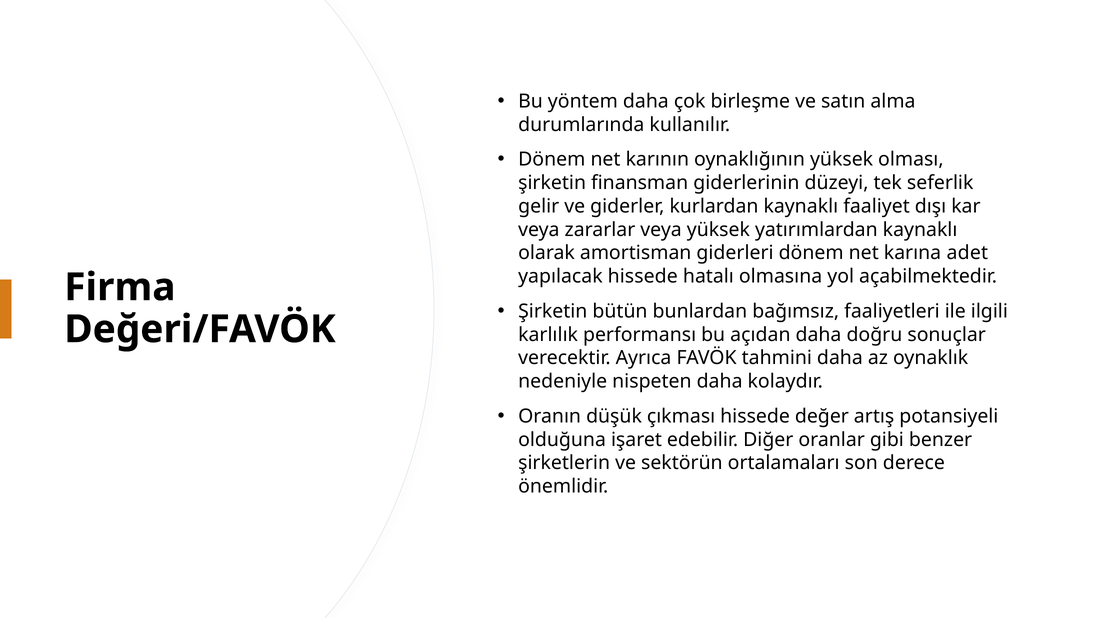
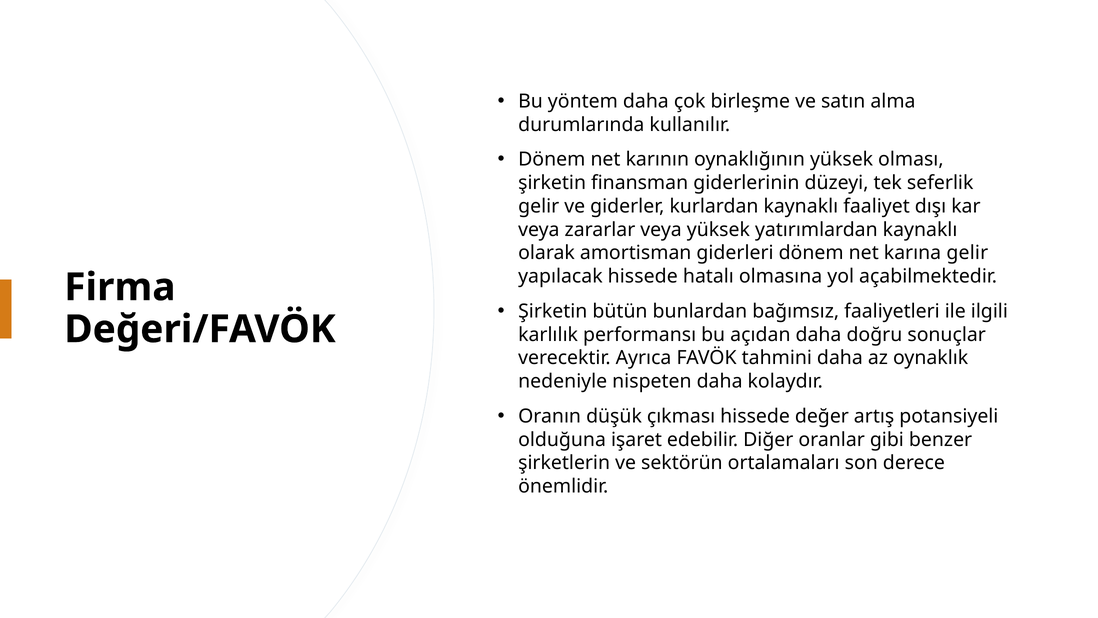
karına adet: adet -> gelir
